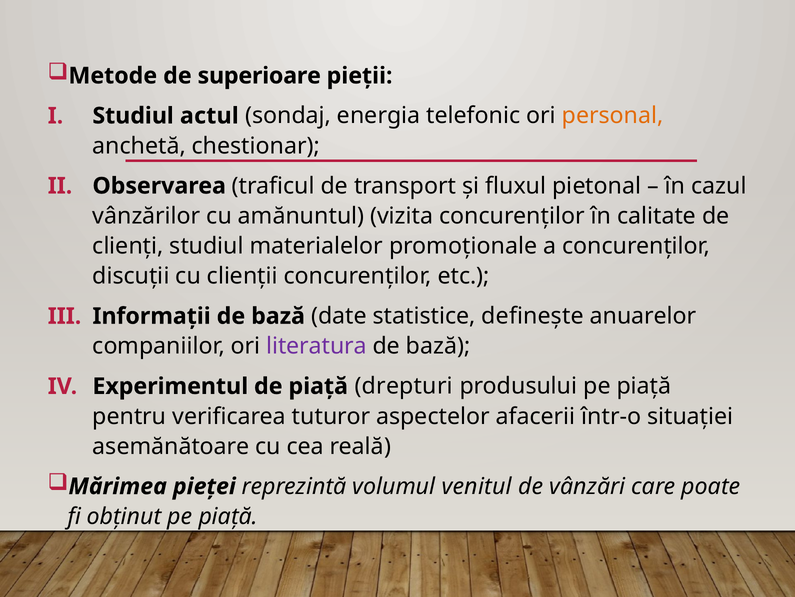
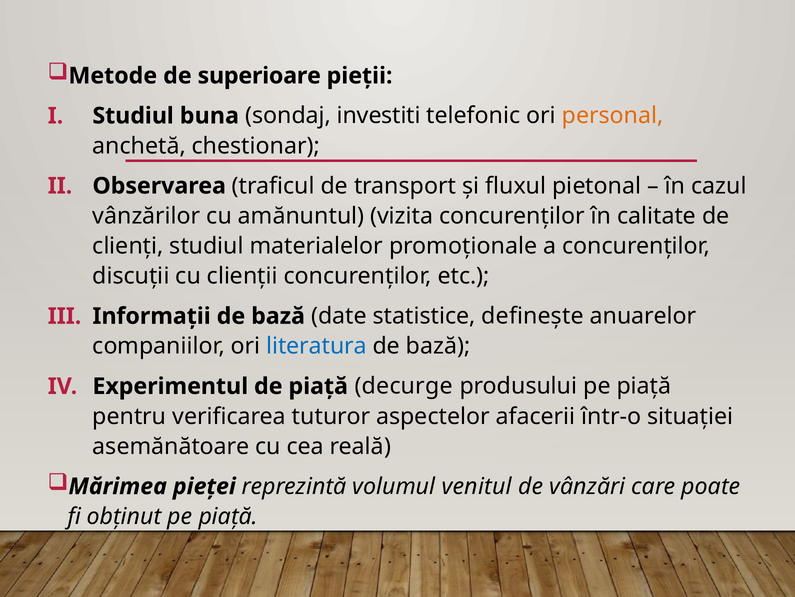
actul: actul -> buna
energia: energia -> investiti
literatura colour: purple -> blue
drepturi: drepturi -> decurge
